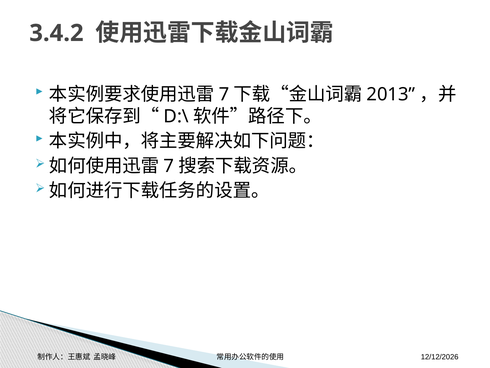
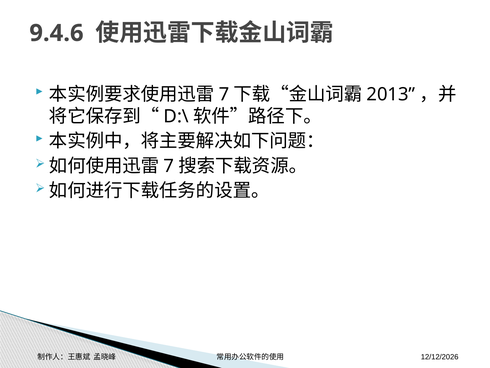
3.4.2: 3.4.2 -> 9.4.6
